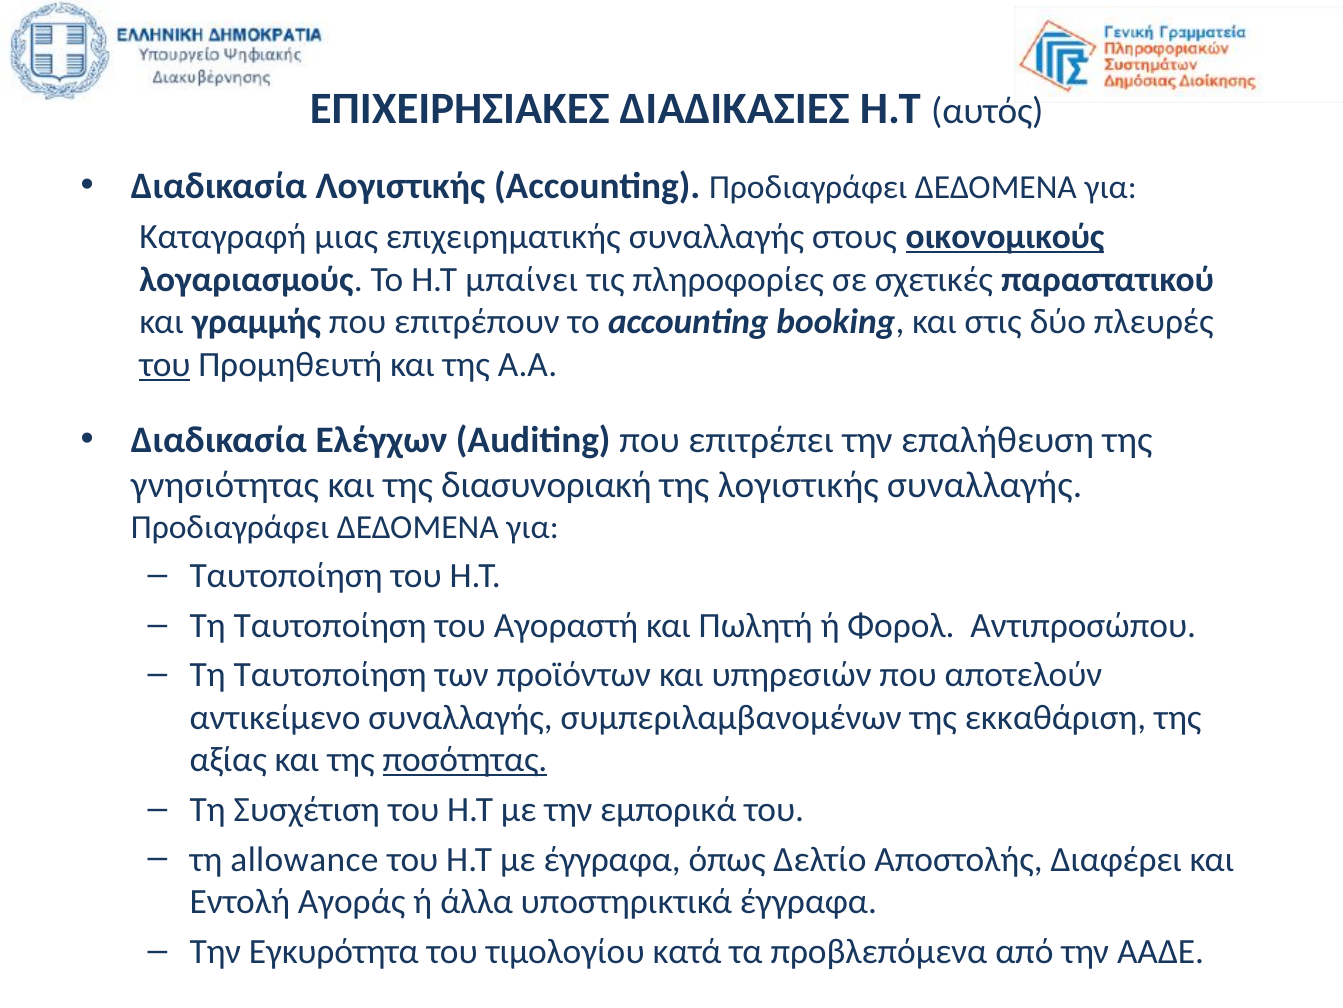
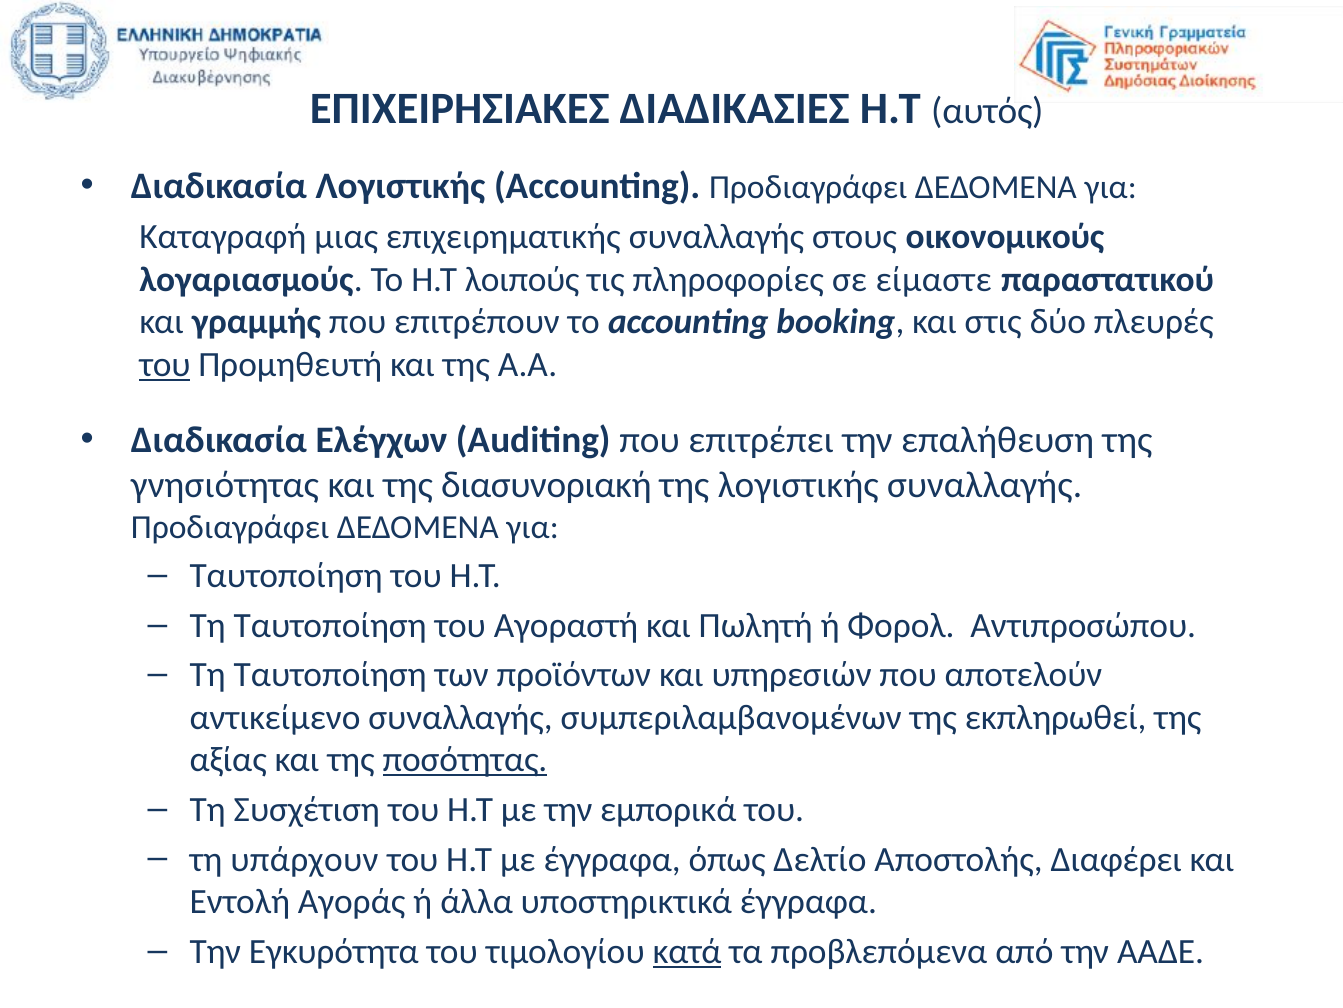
οικονομικούς underline: present -> none
μπαίνει: μπαίνει -> λοιπούς
σχετικές: σχετικές -> είμαστε
εκκαθάριση: εκκαθάριση -> εκπληρωθεί
allowance: allowance -> υπάρχουν
κατά underline: none -> present
